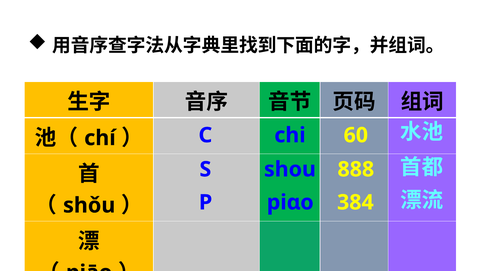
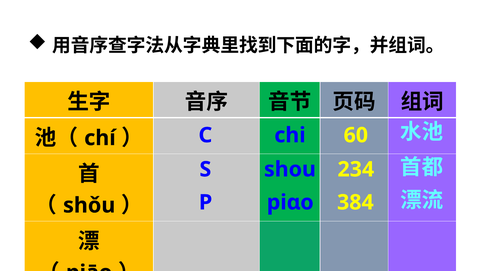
888: 888 -> 234
